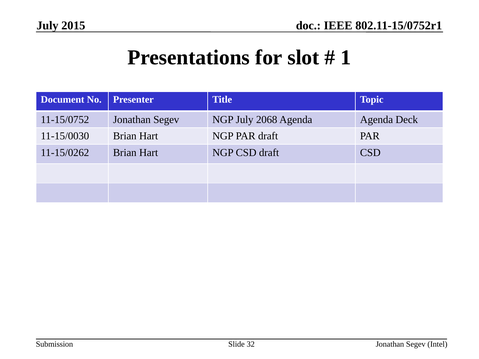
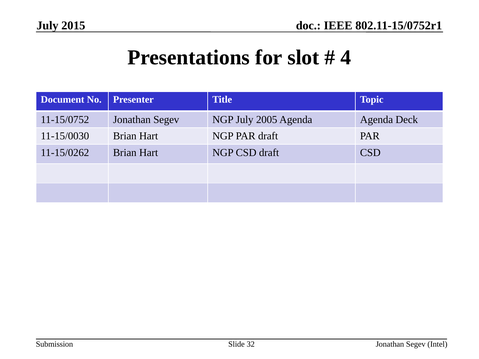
1: 1 -> 4
2068: 2068 -> 2005
